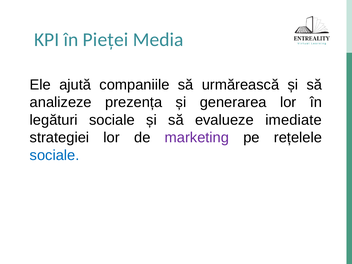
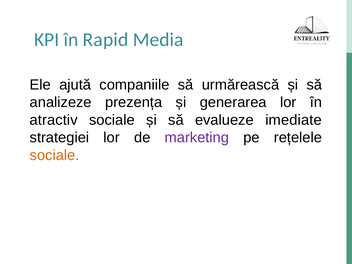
Pieței: Pieței -> Rapid
legături: legături -> atractiv
sociale at (55, 155) colour: blue -> orange
